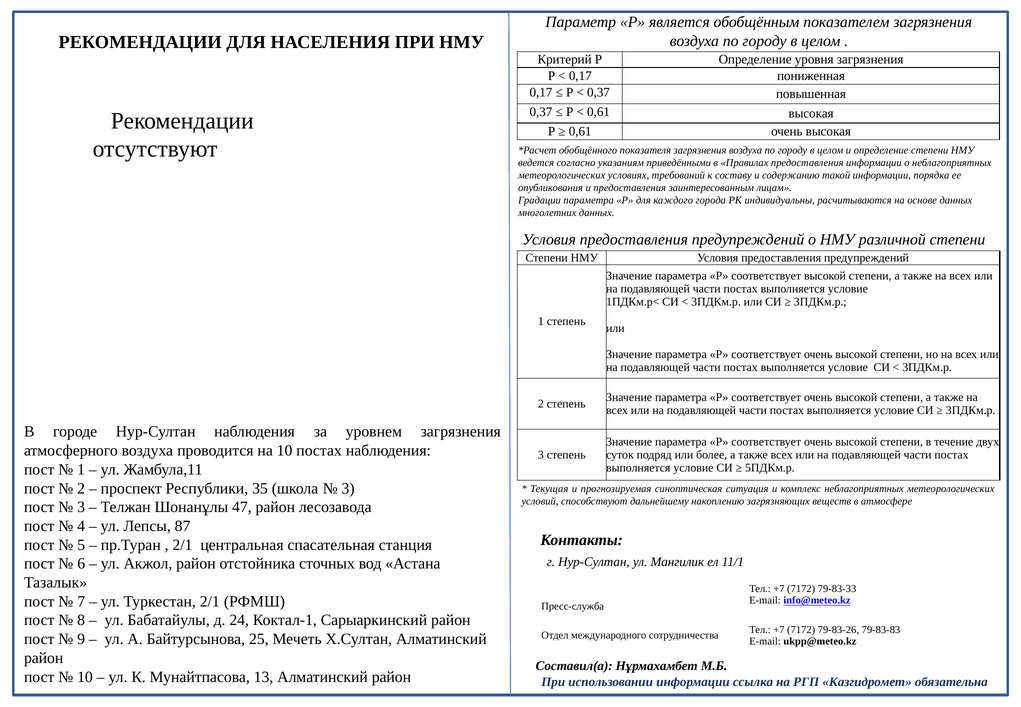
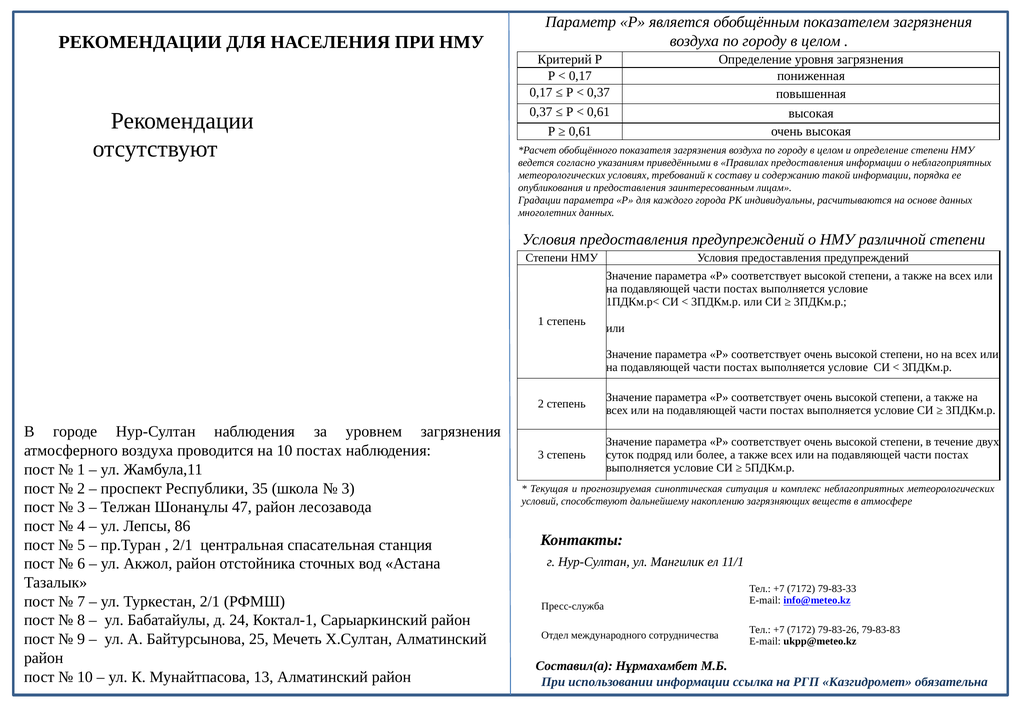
87: 87 -> 86
